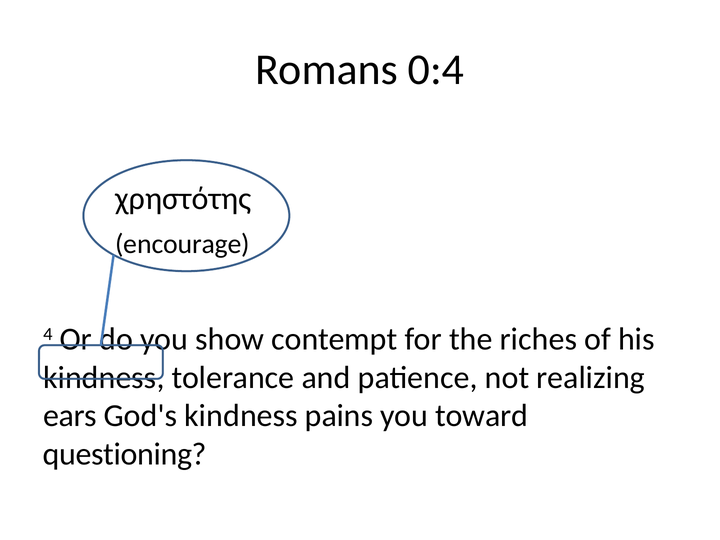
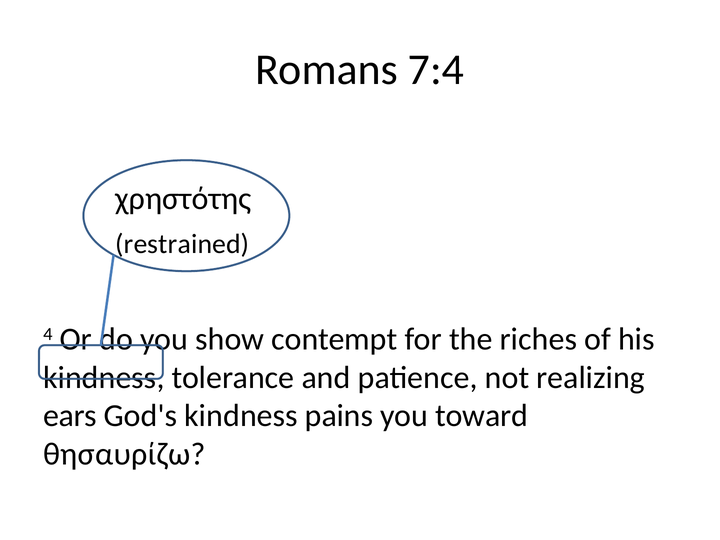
0:4: 0:4 -> 7:4
encourage: encourage -> restrained
questioning: questioning -> θησαυρίζω
